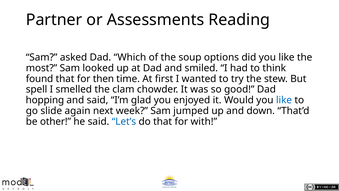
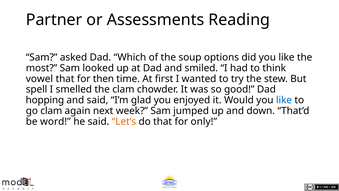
found: found -> vowel
go slide: slide -> clam
other: other -> word
Let’s colour: blue -> orange
with: with -> only
